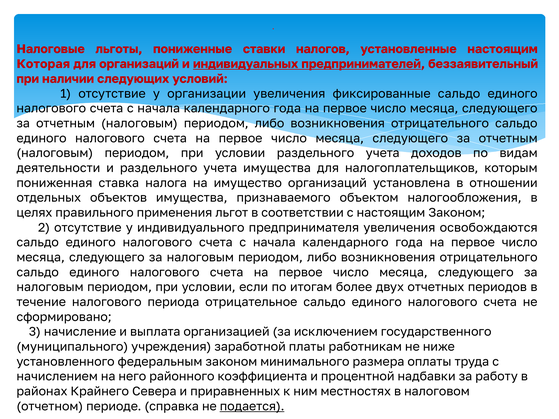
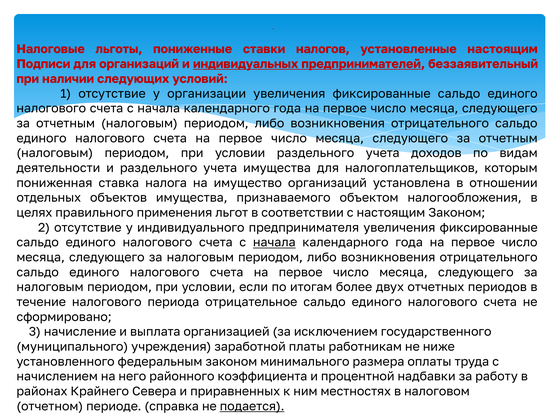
Которая: Которая -> Подписи
предпринимателя увеличения освобождаются: освобождаются -> фиксированные
начала at (274, 243) underline: none -> present
